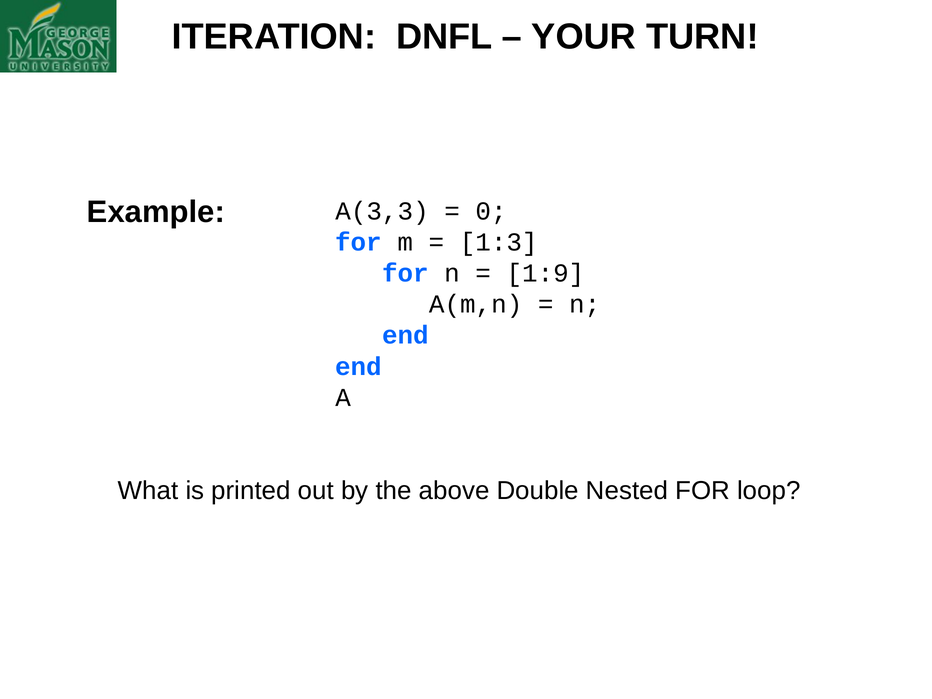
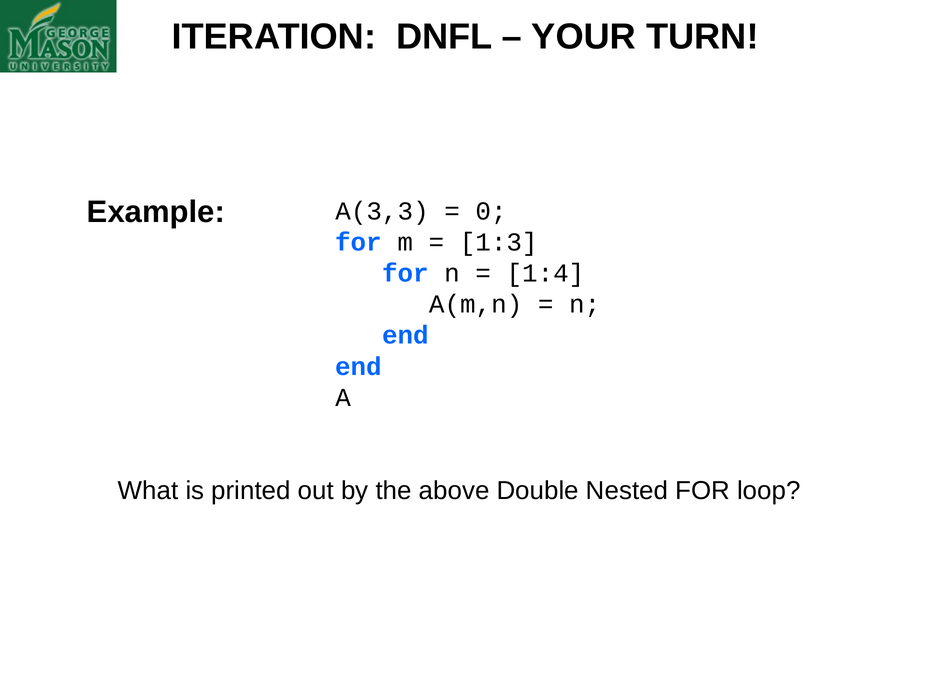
1:9: 1:9 -> 1:4
